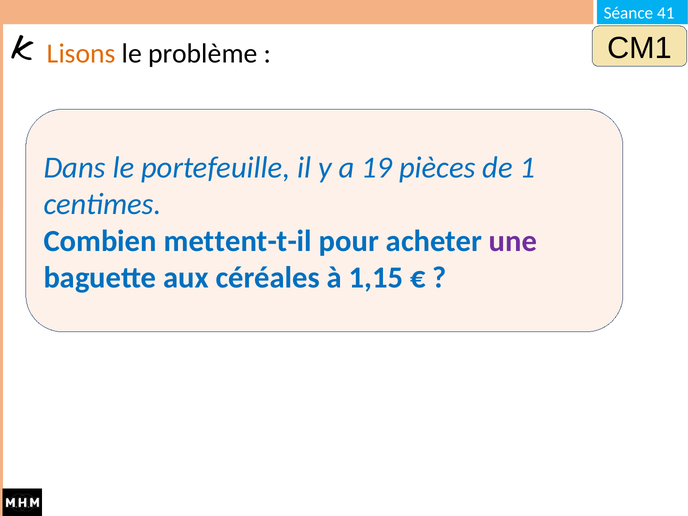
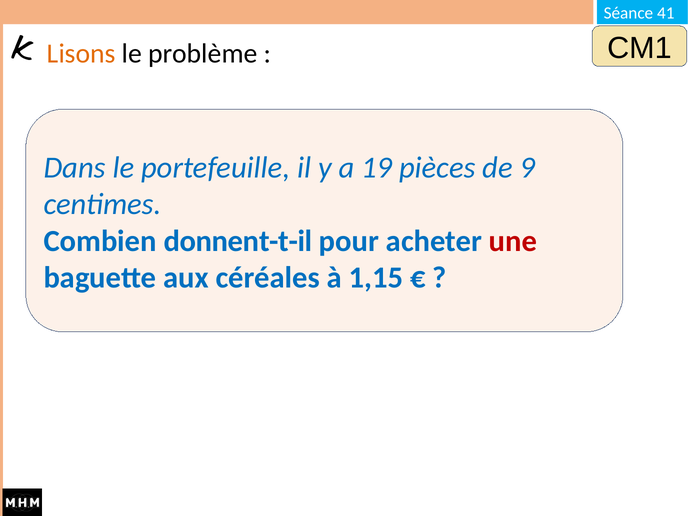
1: 1 -> 9
mettent-t-il: mettent-t-il -> donnent-t-il
une colour: purple -> red
